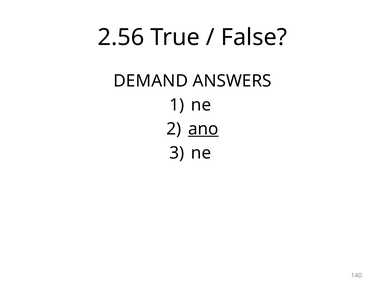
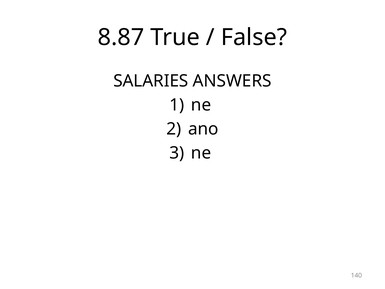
2.56: 2.56 -> 8.87
DEMAND: DEMAND -> SALARIES
ano underline: present -> none
